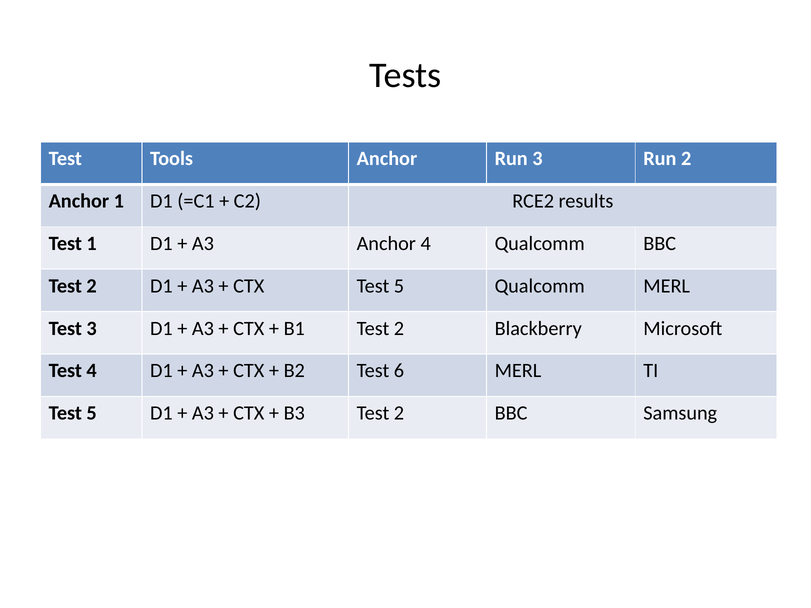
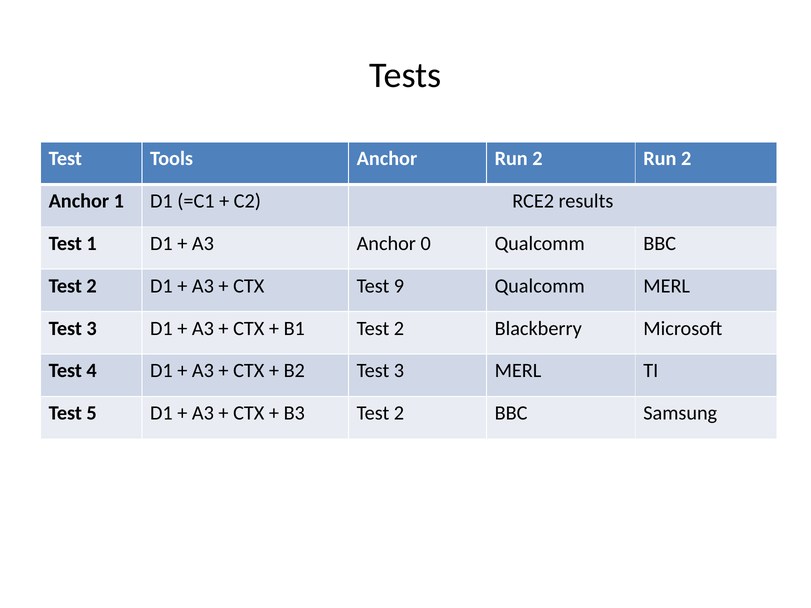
Anchor Run 3: 3 -> 2
Anchor 4: 4 -> 0
CTX Test 5: 5 -> 9
B2 Test 6: 6 -> 3
